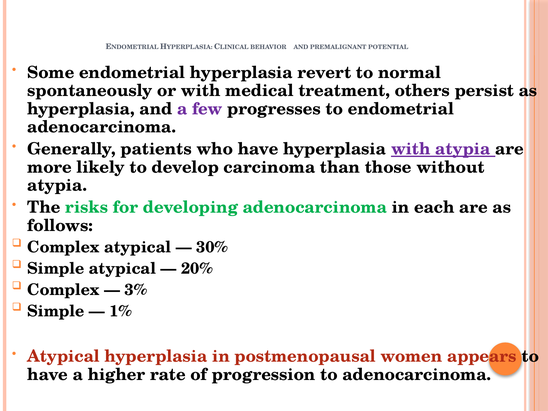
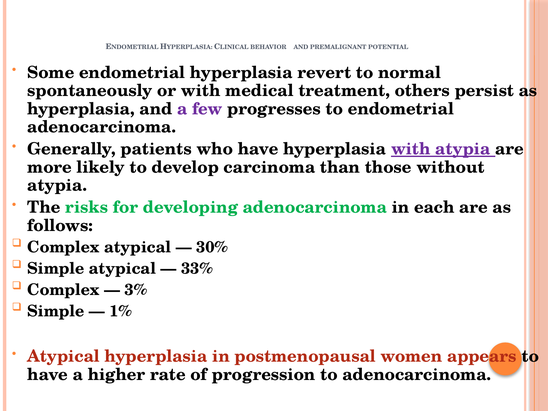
20%: 20% -> 33%
